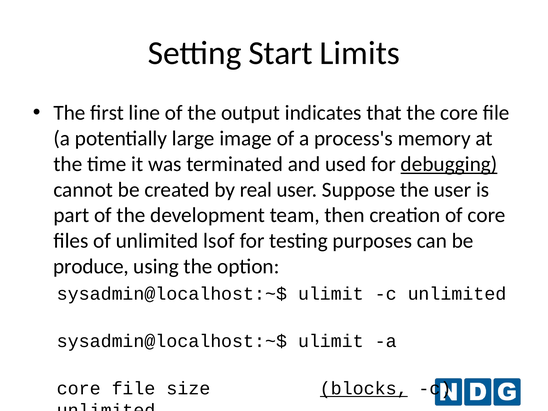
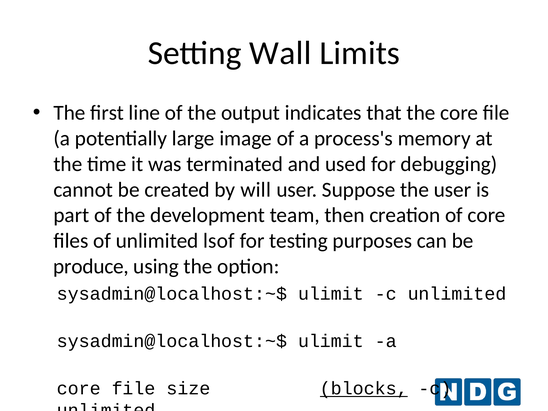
Start: Start -> Wall
debugging underline: present -> none
real: real -> will
